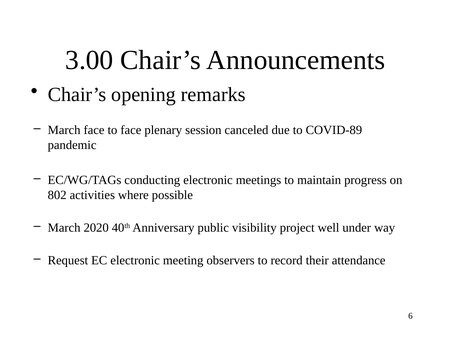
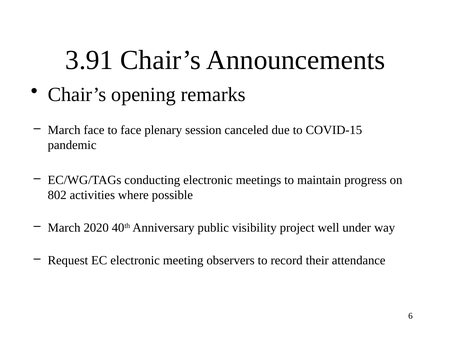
3.00: 3.00 -> 3.91
COVID-89: COVID-89 -> COVID-15
